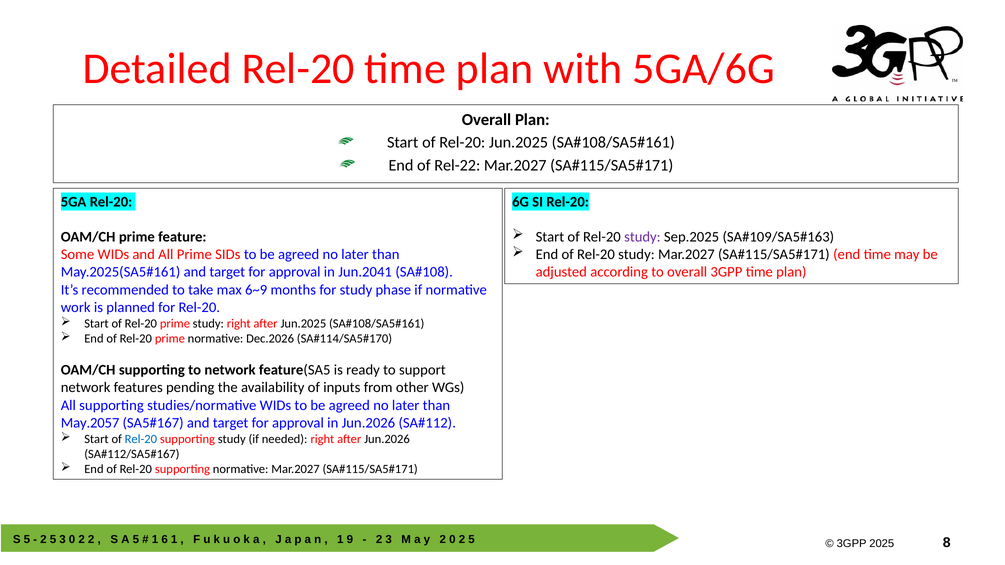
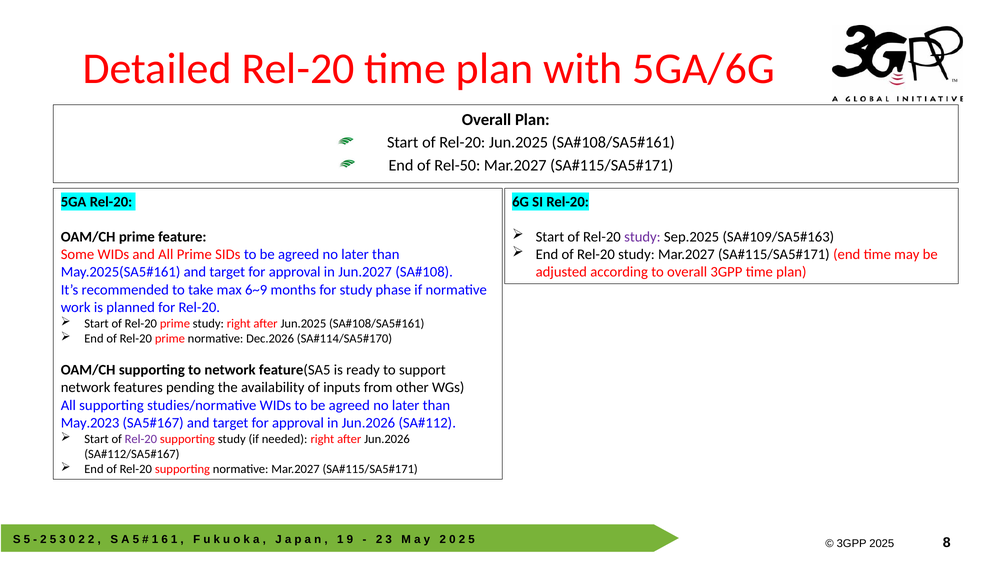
Rel-22: Rel-22 -> Rel-50
Jun.2041: Jun.2041 -> Jun.2027
May.2057: May.2057 -> May.2023
Rel-20 at (141, 439) colour: blue -> purple
